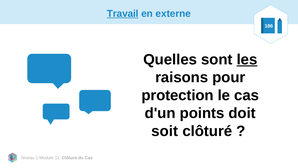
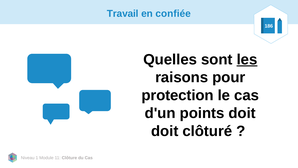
Travail underline: present -> none
externe: externe -> confiée
soit at (165, 131): soit -> doit
